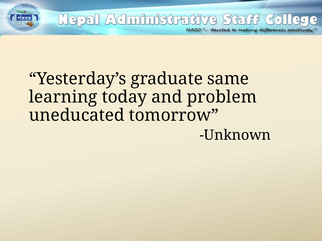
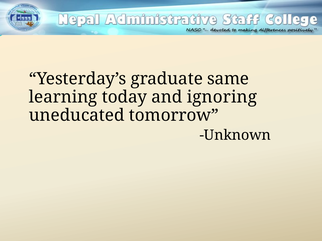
problem: problem -> ignoring
